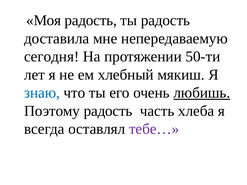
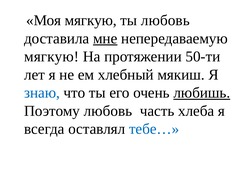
Моя радость: радость -> мягкую
ты радость: радость -> любовь
мне underline: none -> present
сегодня at (52, 57): сегодня -> мягкую
Поэтому радость: радость -> любовь
тебе… colour: purple -> blue
